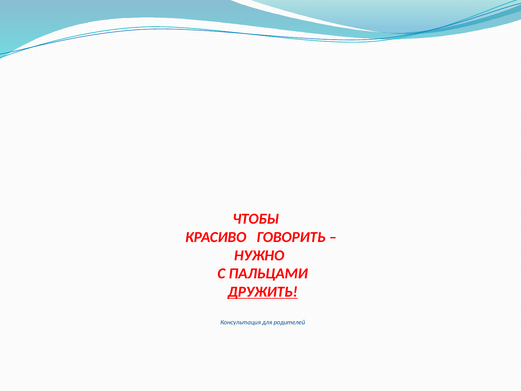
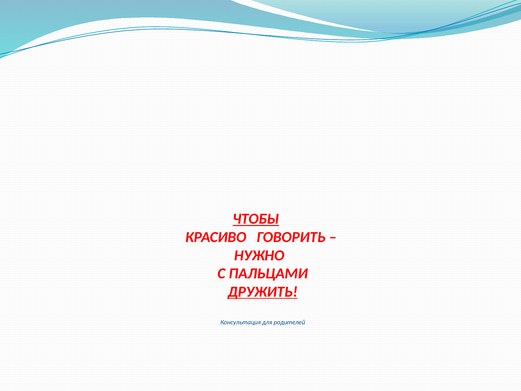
ЧТОБЫ underline: none -> present
